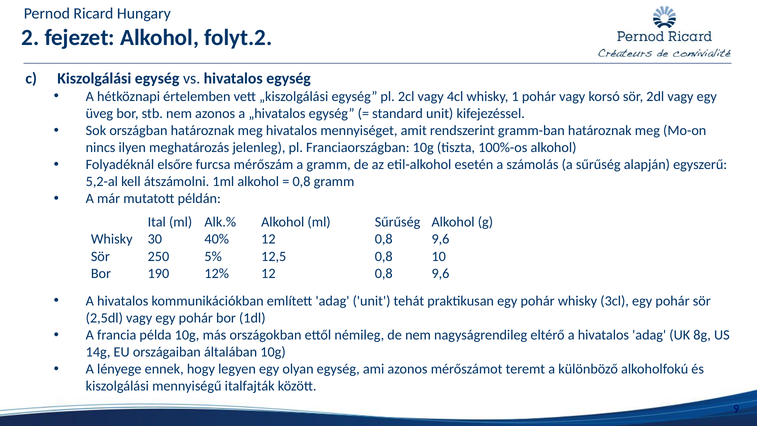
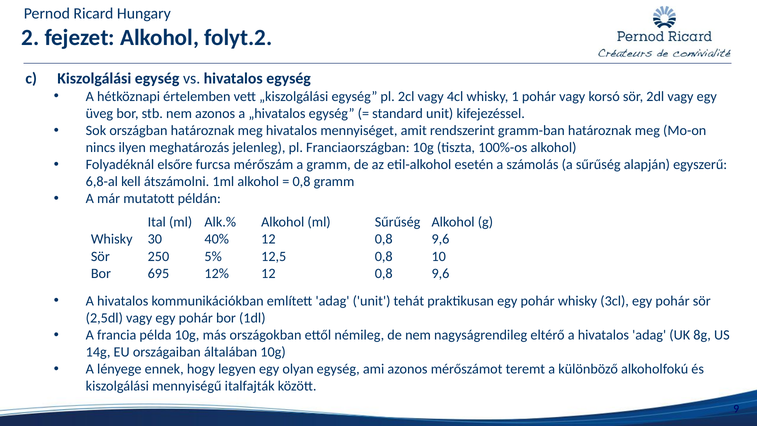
5,2-al: 5,2-al -> 6,8-al
190: 190 -> 695
